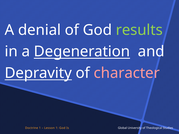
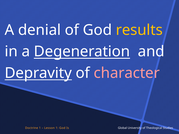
results colour: light green -> yellow
